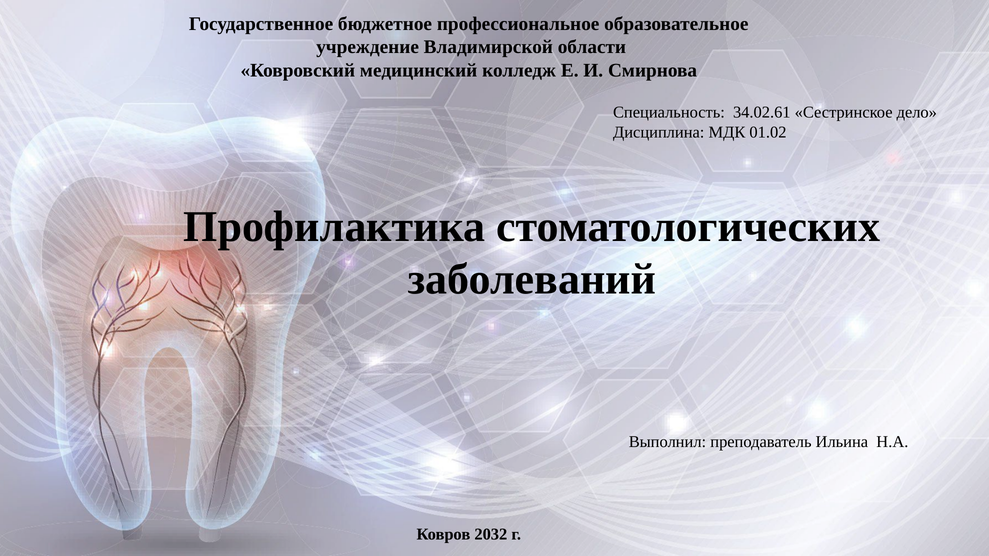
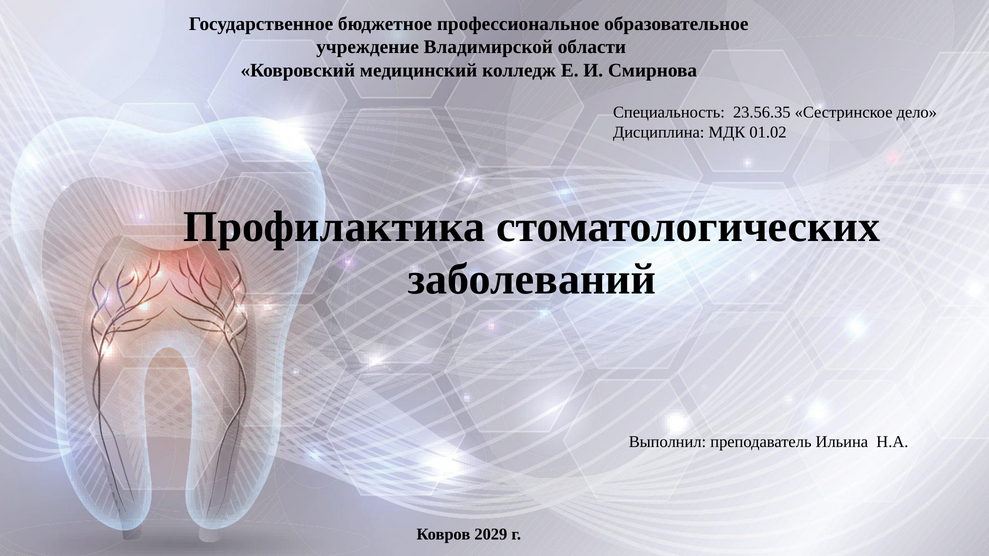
34.02.61: 34.02.61 -> 23.56.35
2032: 2032 -> 2029
